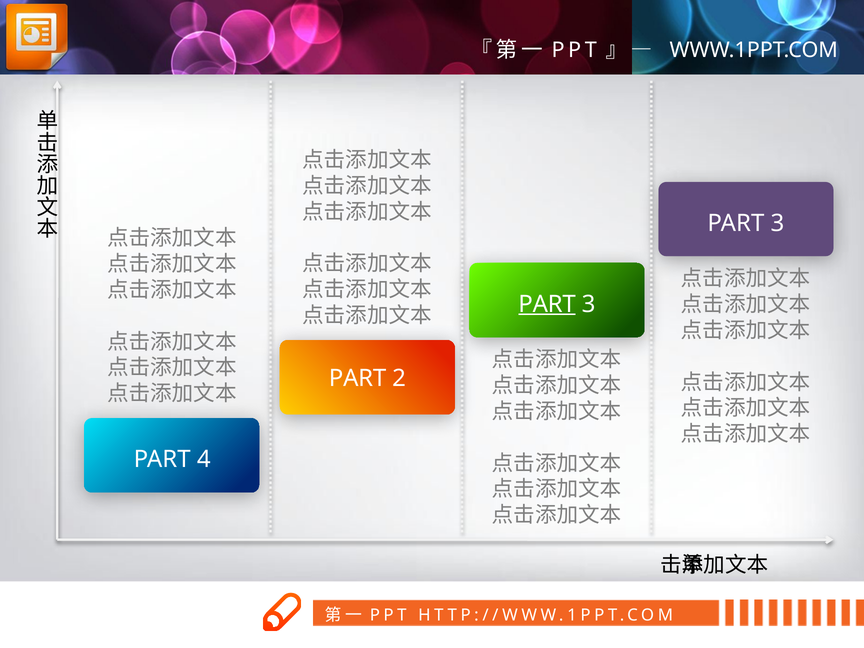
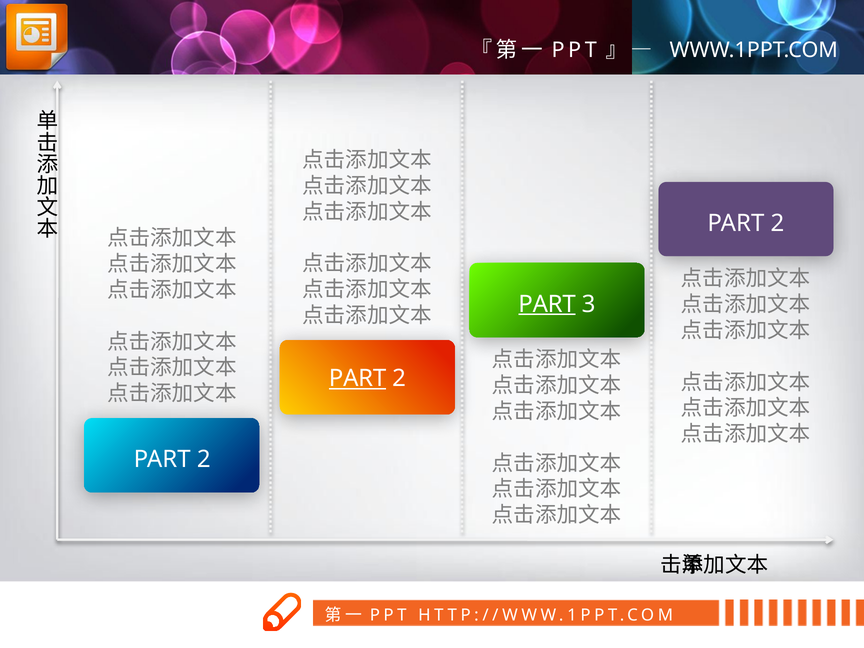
3 at (777, 223): 3 -> 2
PART at (358, 378) underline: none -> present
4 at (204, 459): 4 -> 2
